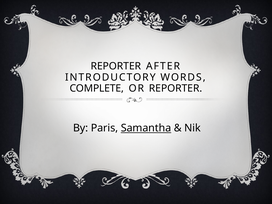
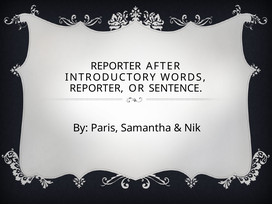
COMPLETE at (97, 88): COMPLETE -> REPORTER
OR REPORTER: REPORTER -> SENTENCE
Samantha underline: present -> none
